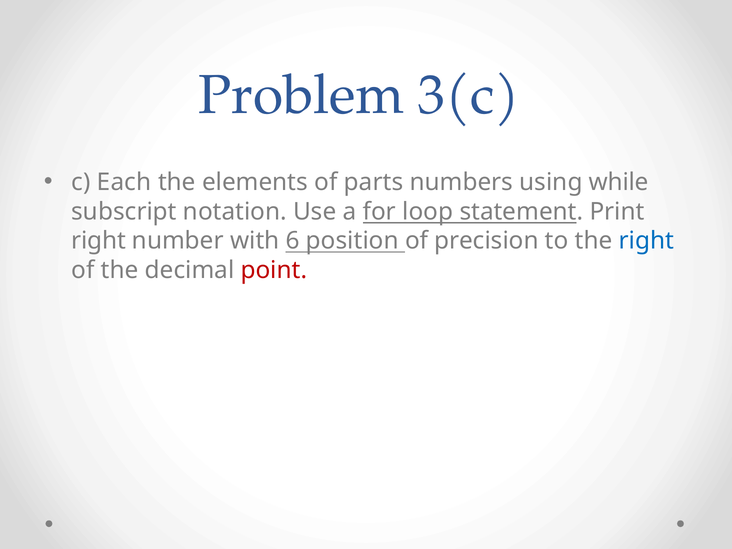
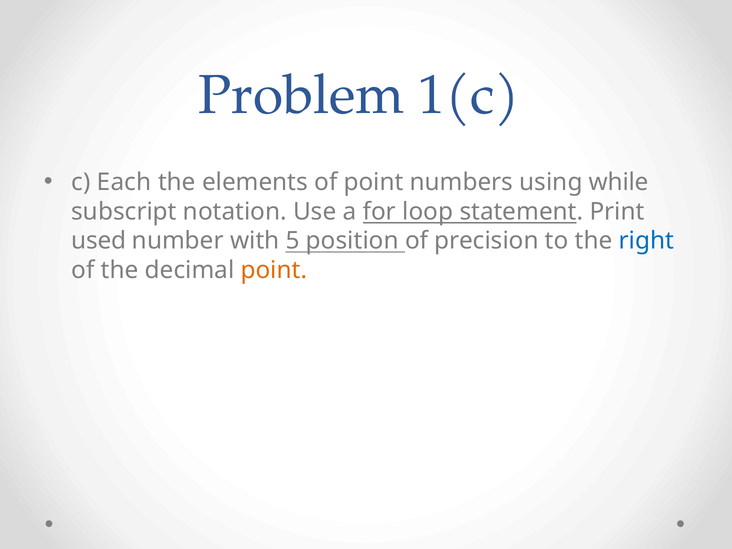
3(c: 3(c -> 1(c
of parts: parts -> point
right at (99, 241): right -> used
6: 6 -> 5
point at (274, 270) colour: red -> orange
